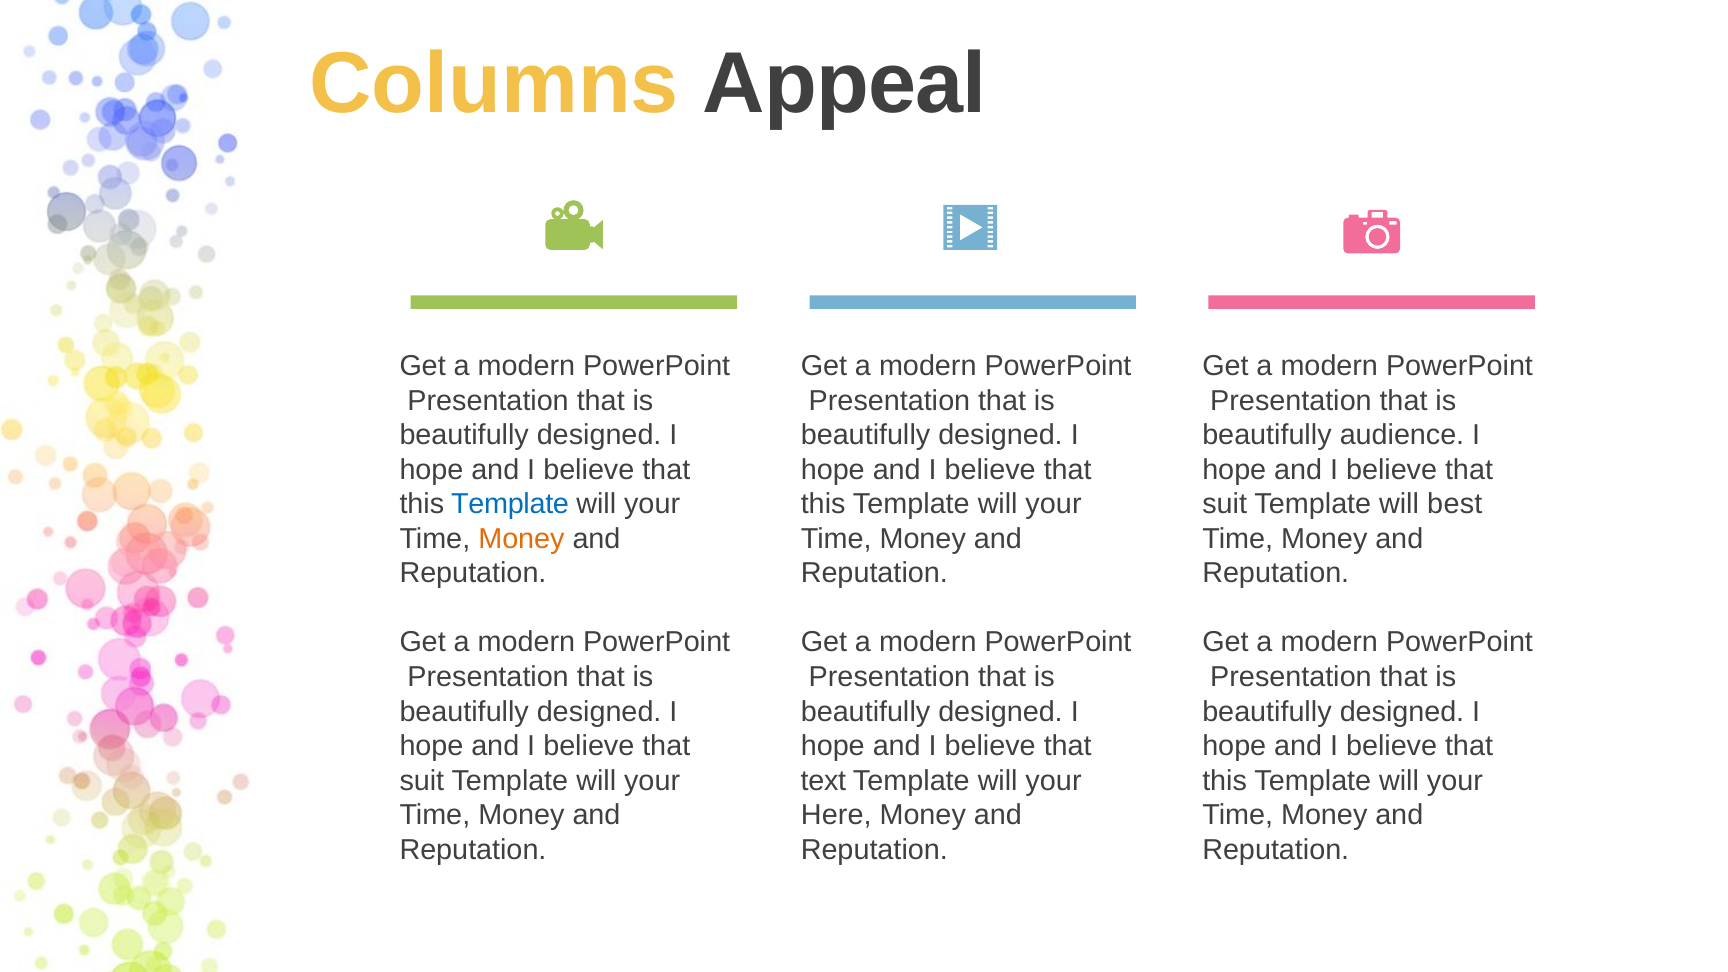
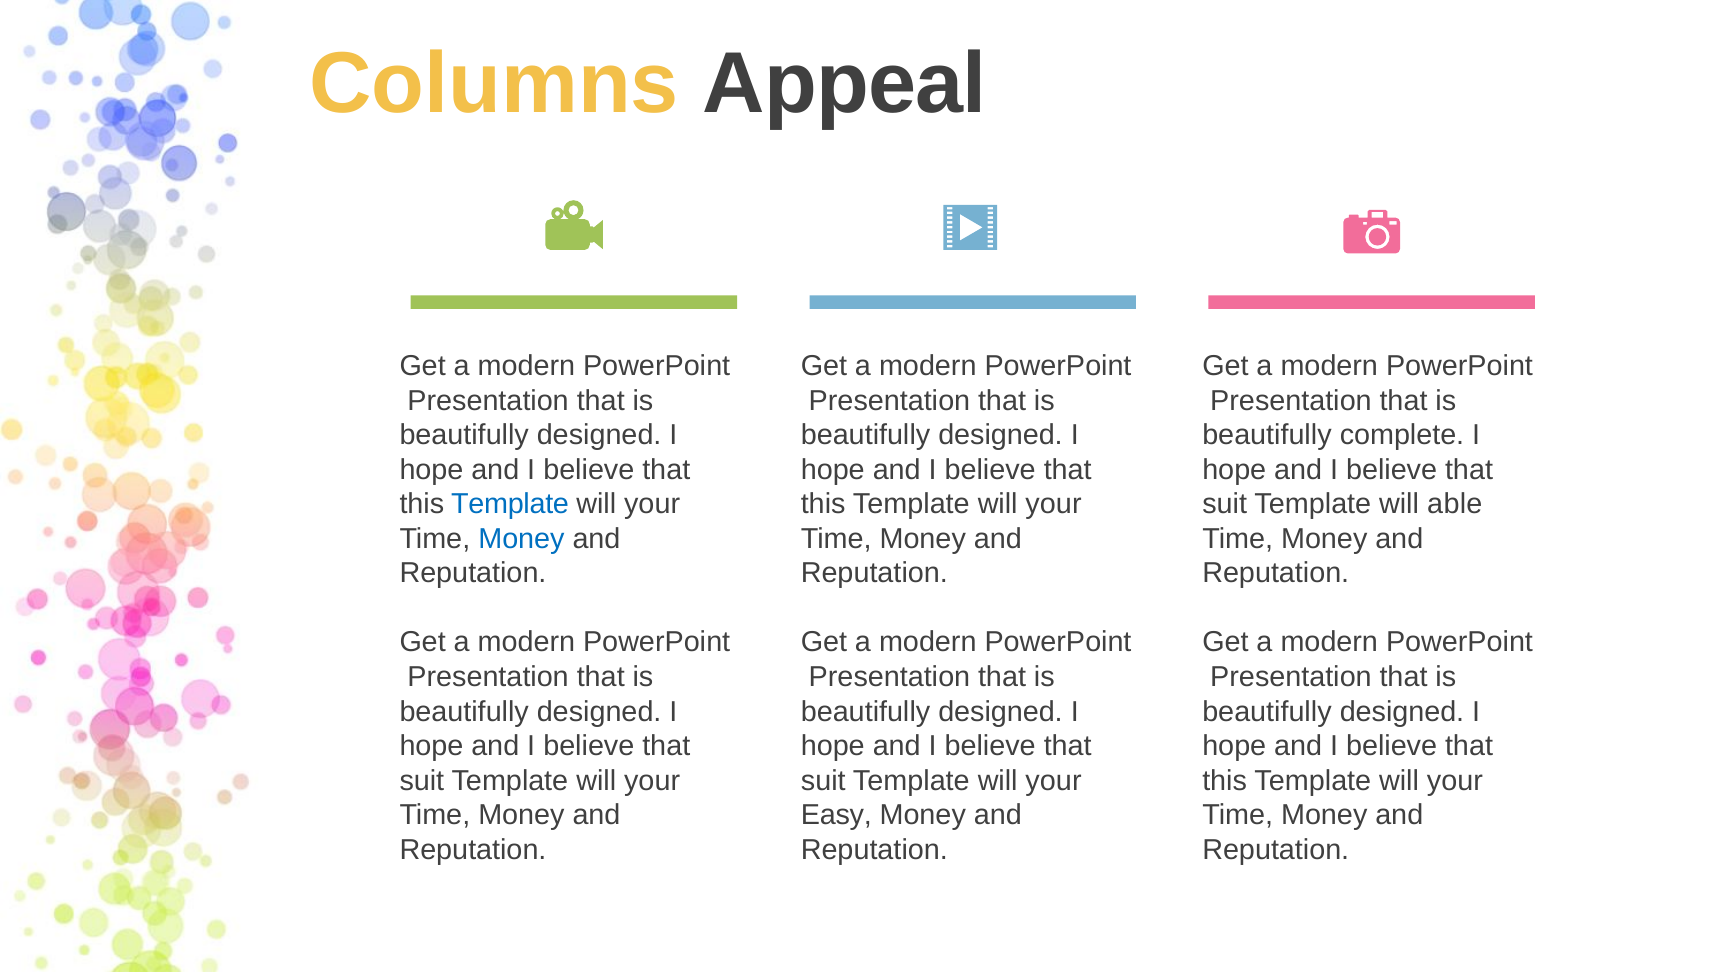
audience: audience -> complete
best: best -> able
Money at (521, 539) colour: orange -> blue
text at (823, 781): text -> suit
Here: Here -> Easy
